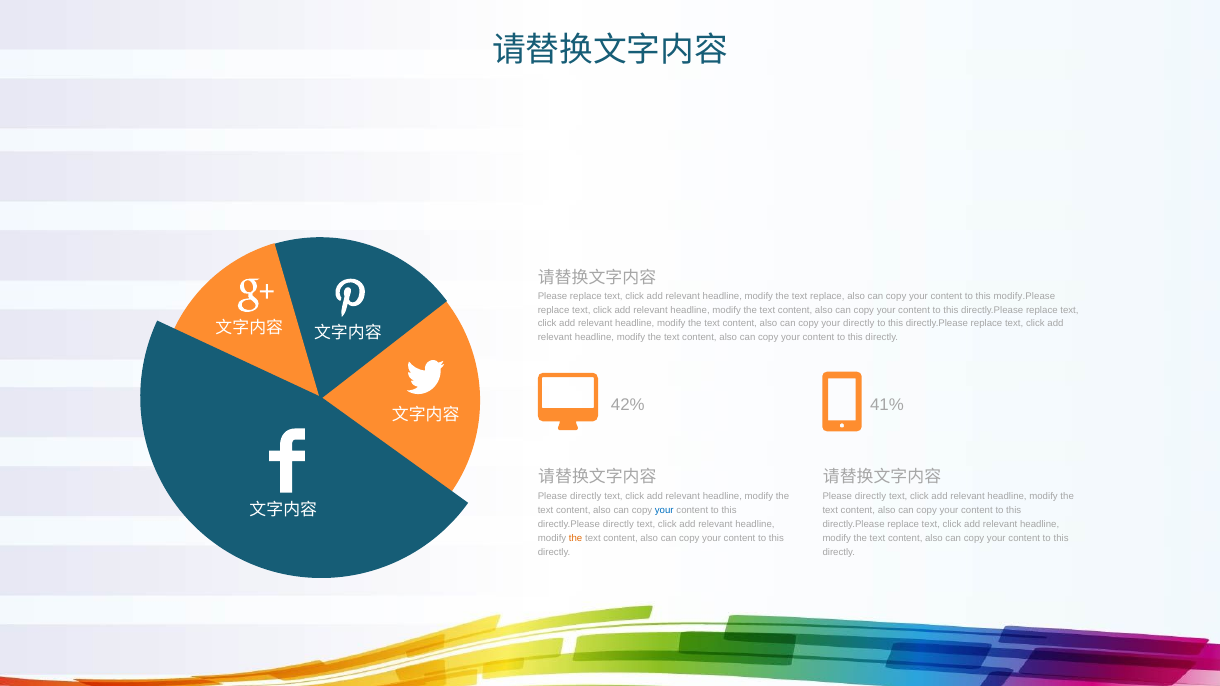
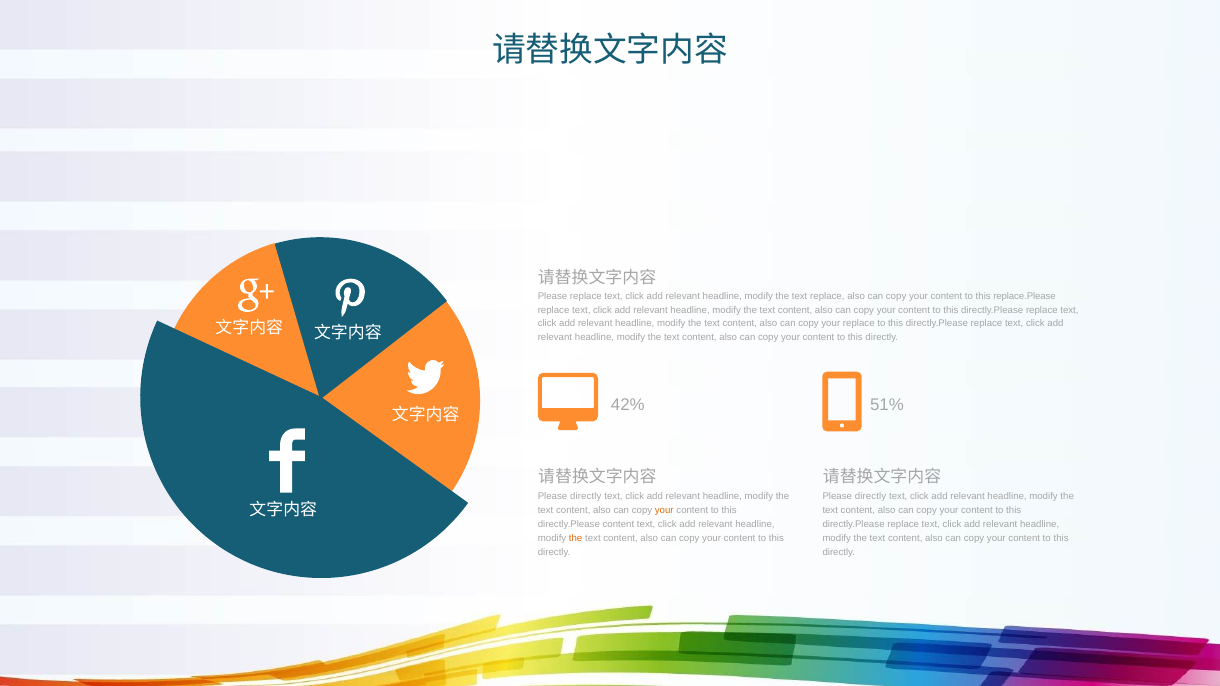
modify.Please: modify.Please -> replace.Please
your directly: directly -> replace
41%: 41% -> 51%
your at (664, 511) colour: blue -> orange
directly.Please directly: directly -> content
